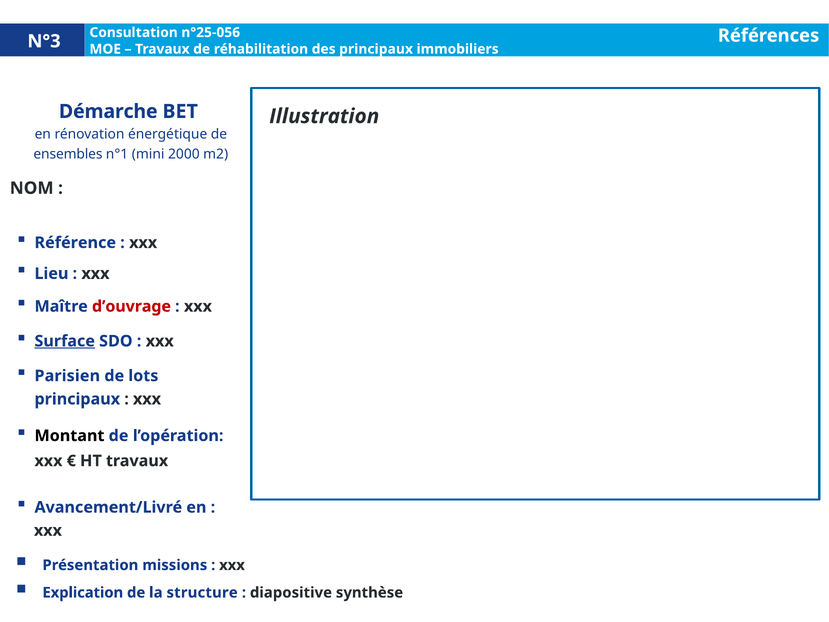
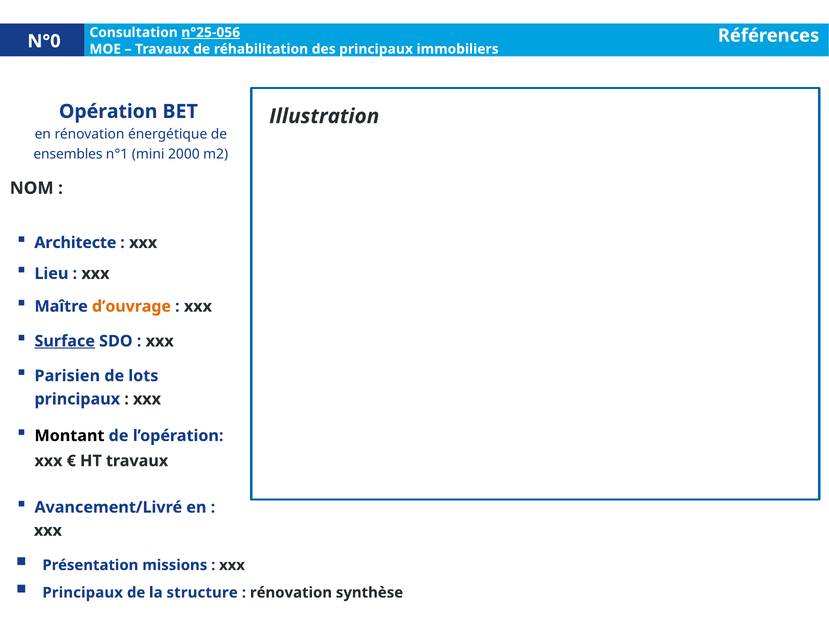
n°25-056 underline: none -> present
N°3: N°3 -> N°0
Démarche: Démarche -> Opération
Référence: Référence -> Architecte
d’ouvrage colour: red -> orange
Explication at (83, 592): Explication -> Principaux
diapositive at (291, 592): diapositive -> rénovation
